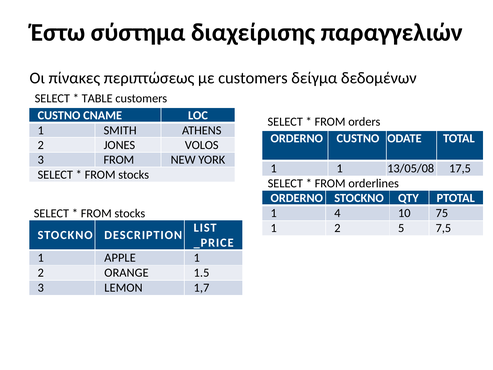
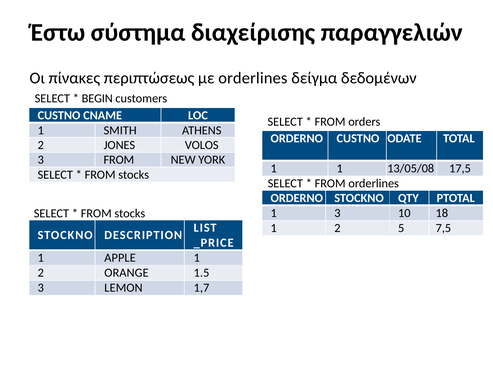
με customers: customers -> orderlines
TABLE: TABLE -> BEGIN
1 4: 4 -> 3
75: 75 -> 18
